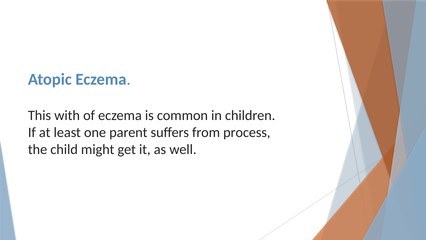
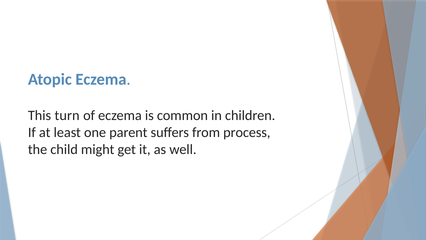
with: with -> turn
